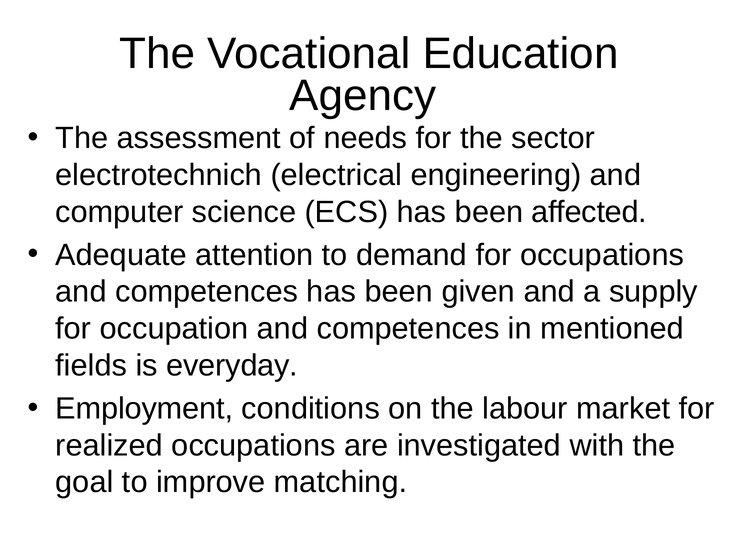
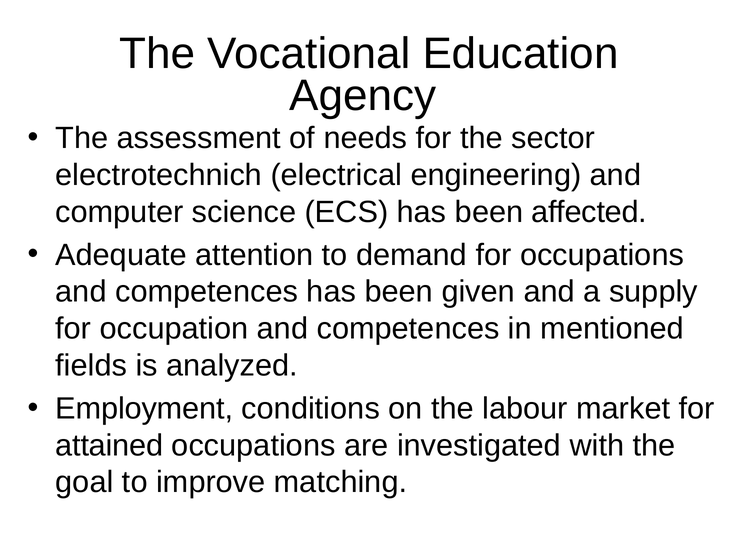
everyday: everyday -> analyzed
realized: realized -> attained
